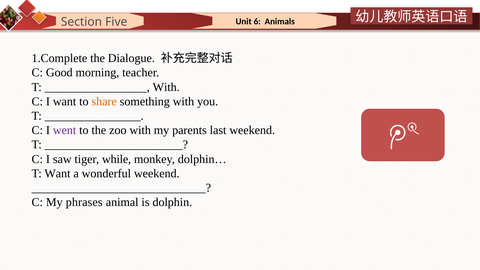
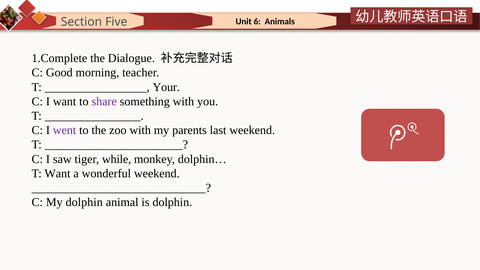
With at (166, 87): With -> Your
share colour: orange -> purple
My phrases: phrases -> dolphin
